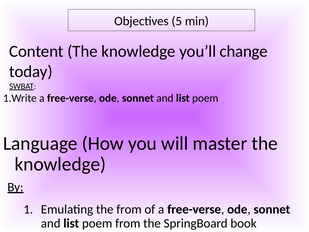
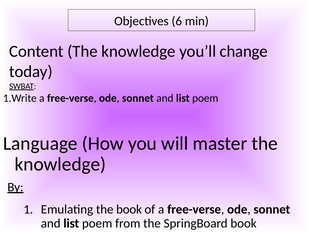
5: 5 -> 6
the from: from -> book
